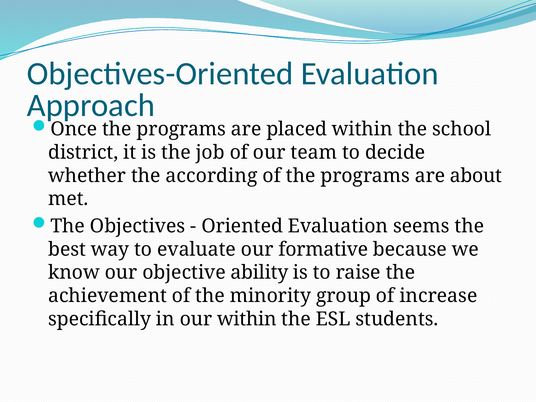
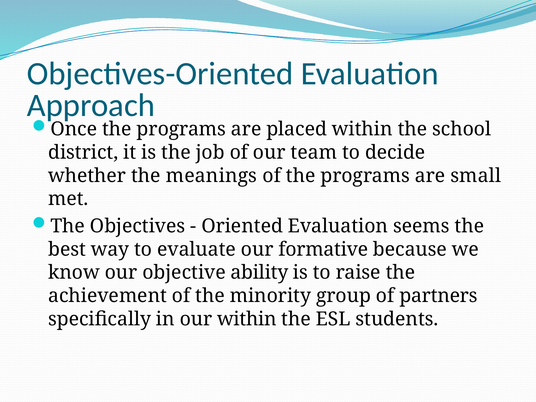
according: according -> meanings
about: about -> small
increase: increase -> partners
